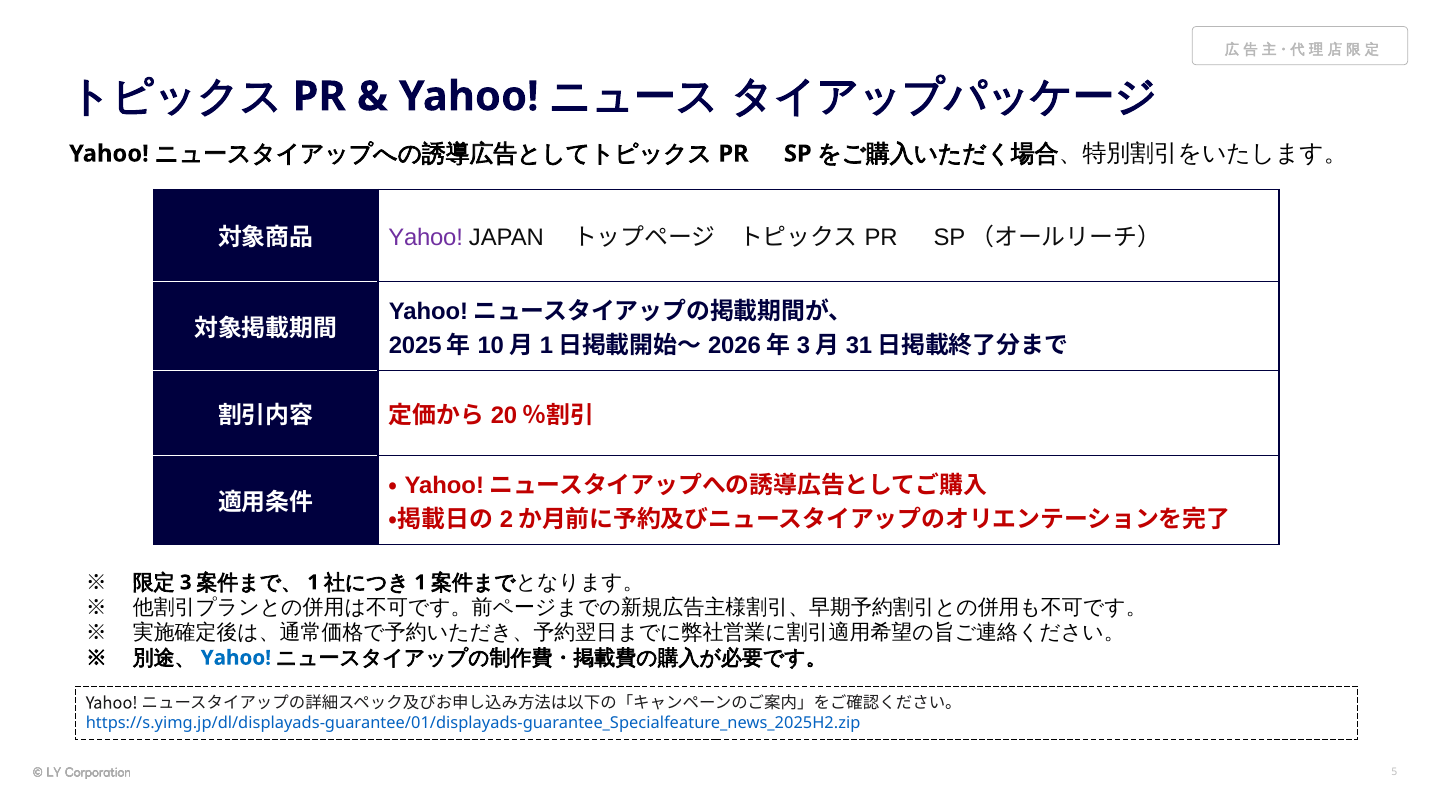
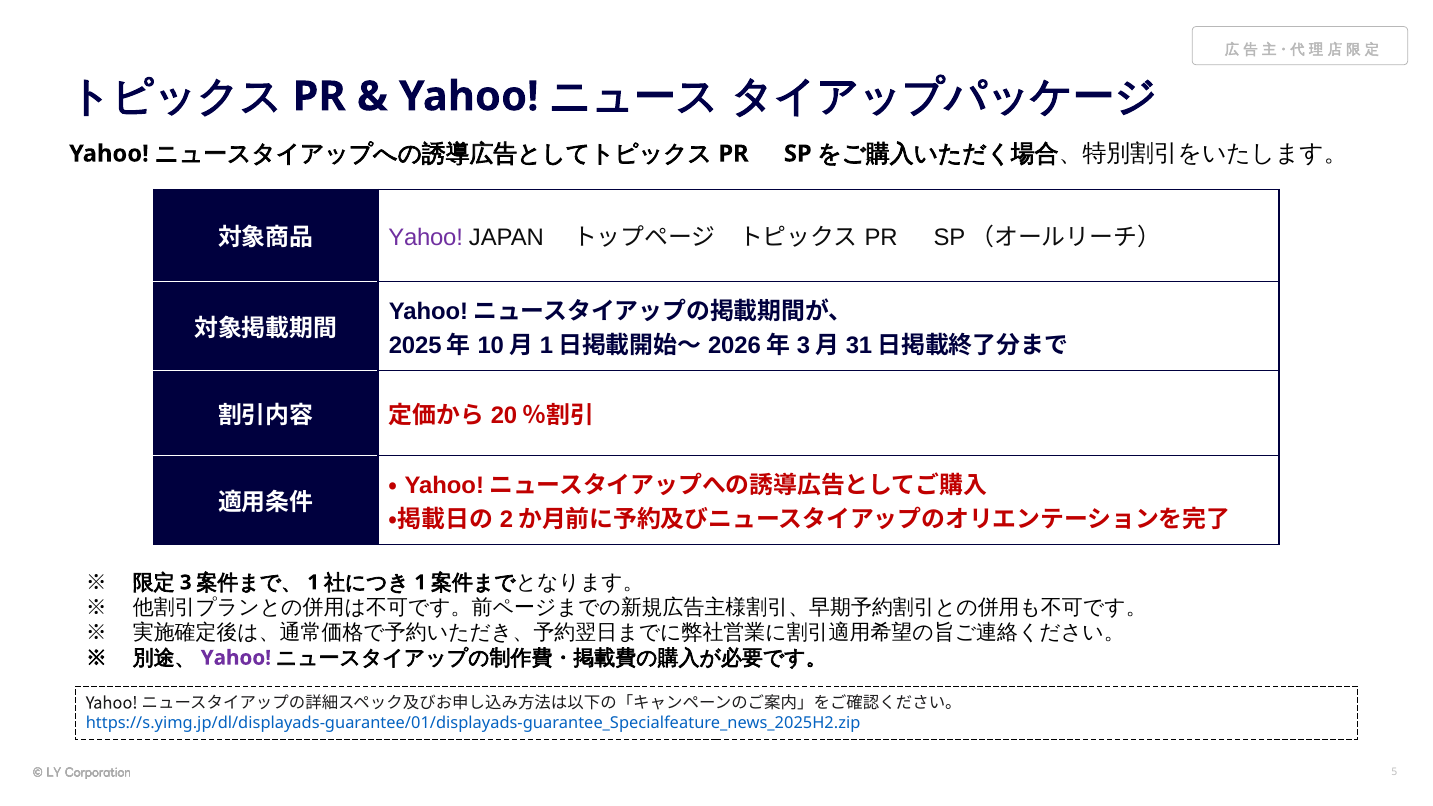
Yahoo at (236, 658) colour: blue -> purple
